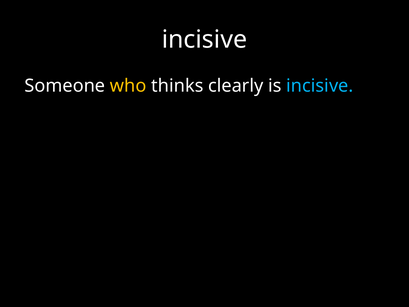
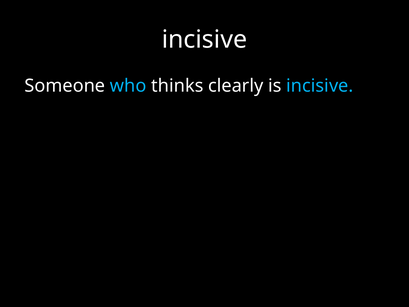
who colour: yellow -> light blue
